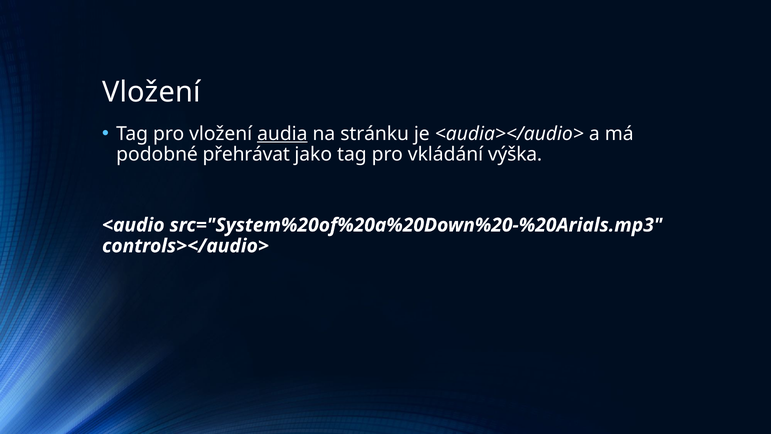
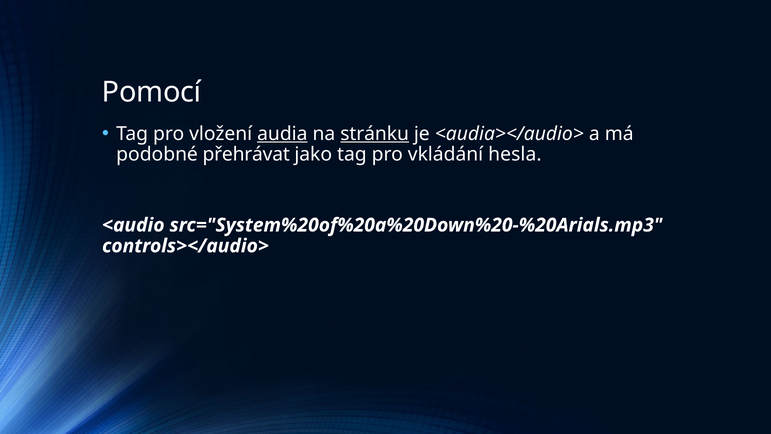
Vložení at (151, 92): Vložení -> Pomocí
stránku underline: none -> present
výška: výška -> hesla
